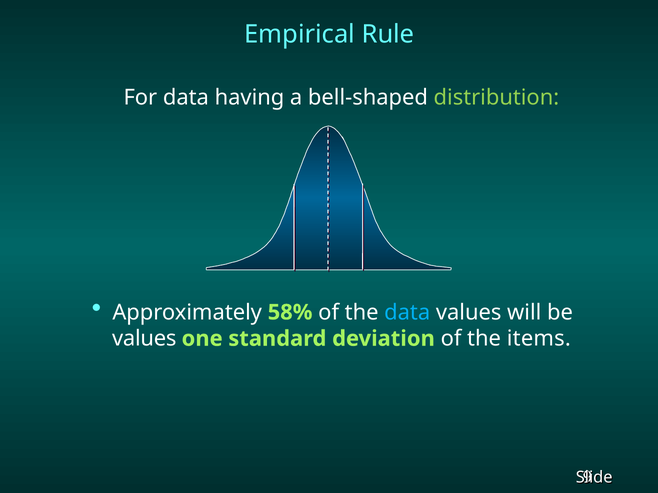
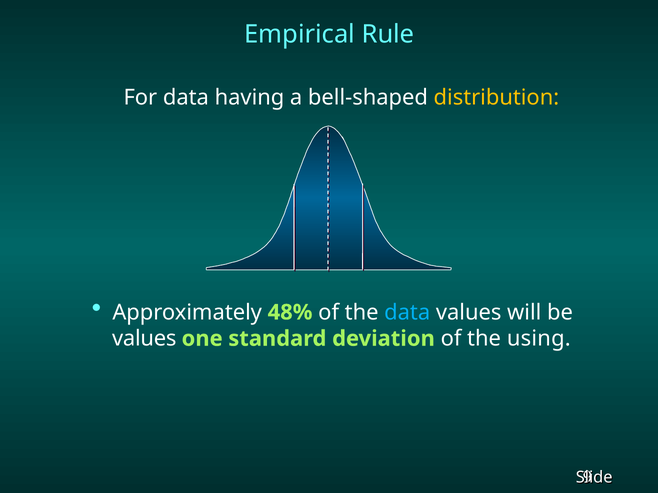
distribution colour: light green -> yellow
58%: 58% -> 48%
items: items -> using
